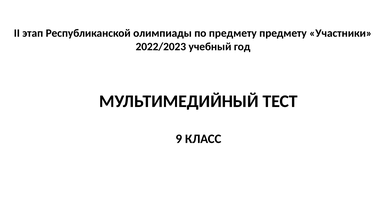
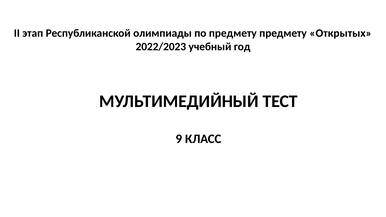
Участники: Участники -> Открытых
